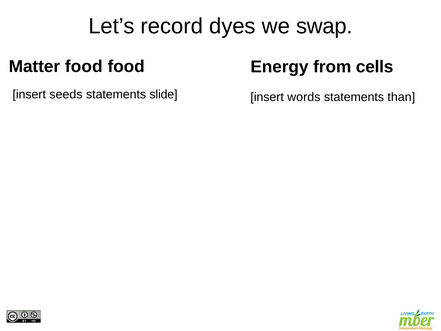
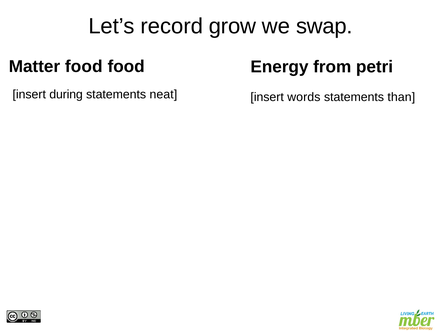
dyes: dyes -> grow
cells: cells -> petri
seeds: seeds -> during
slide: slide -> neat
